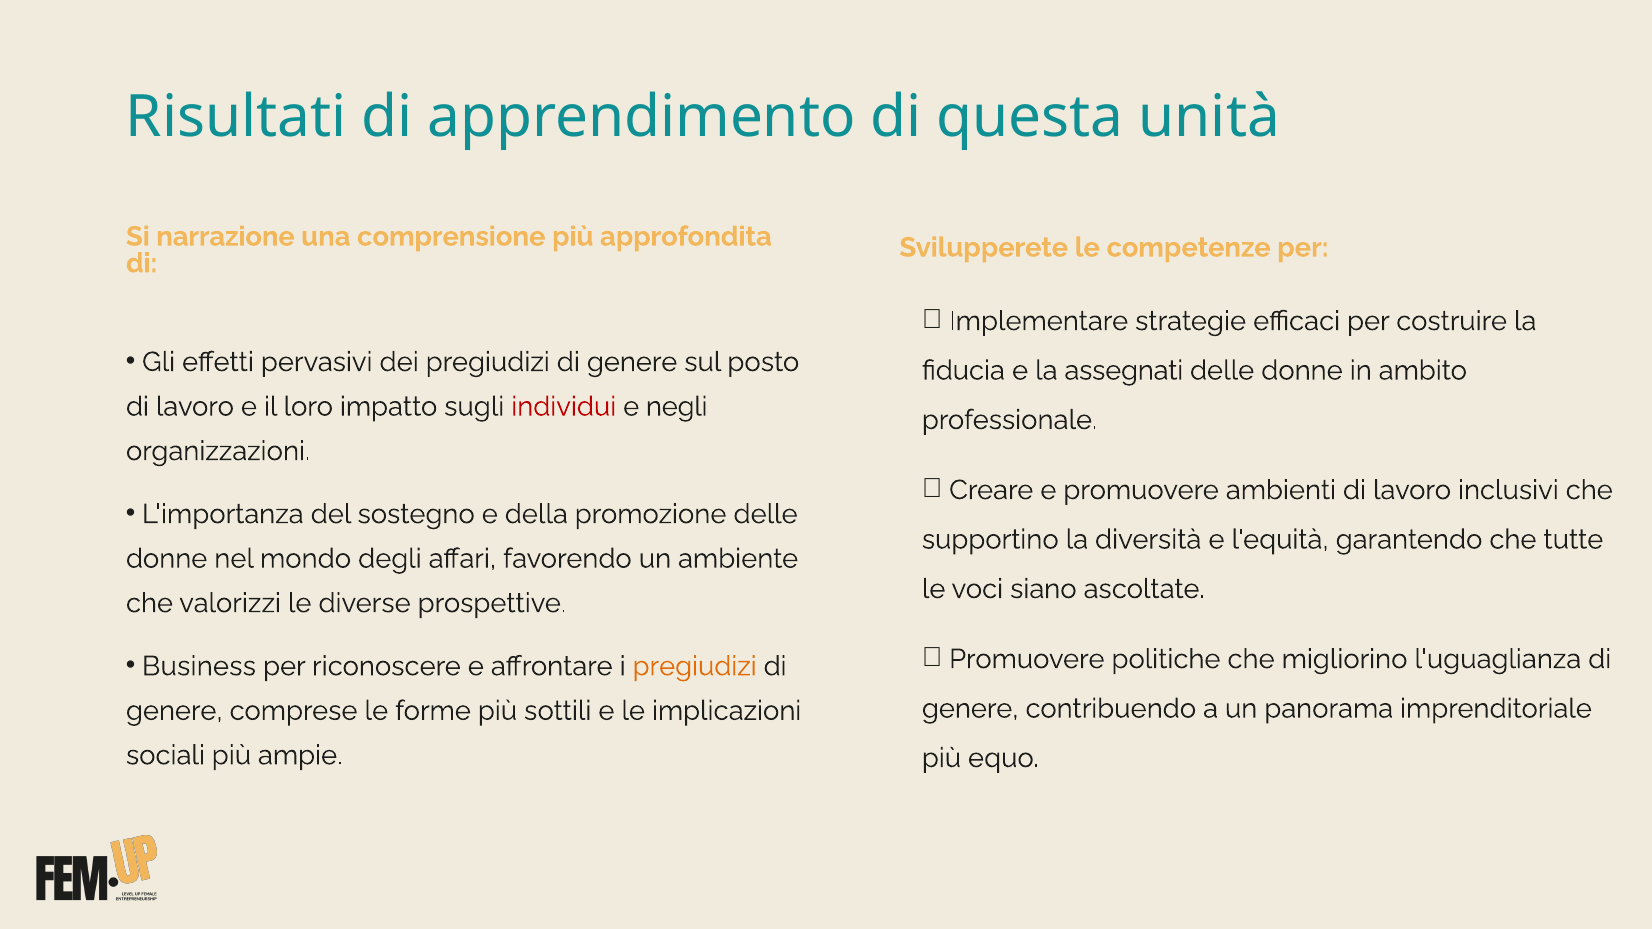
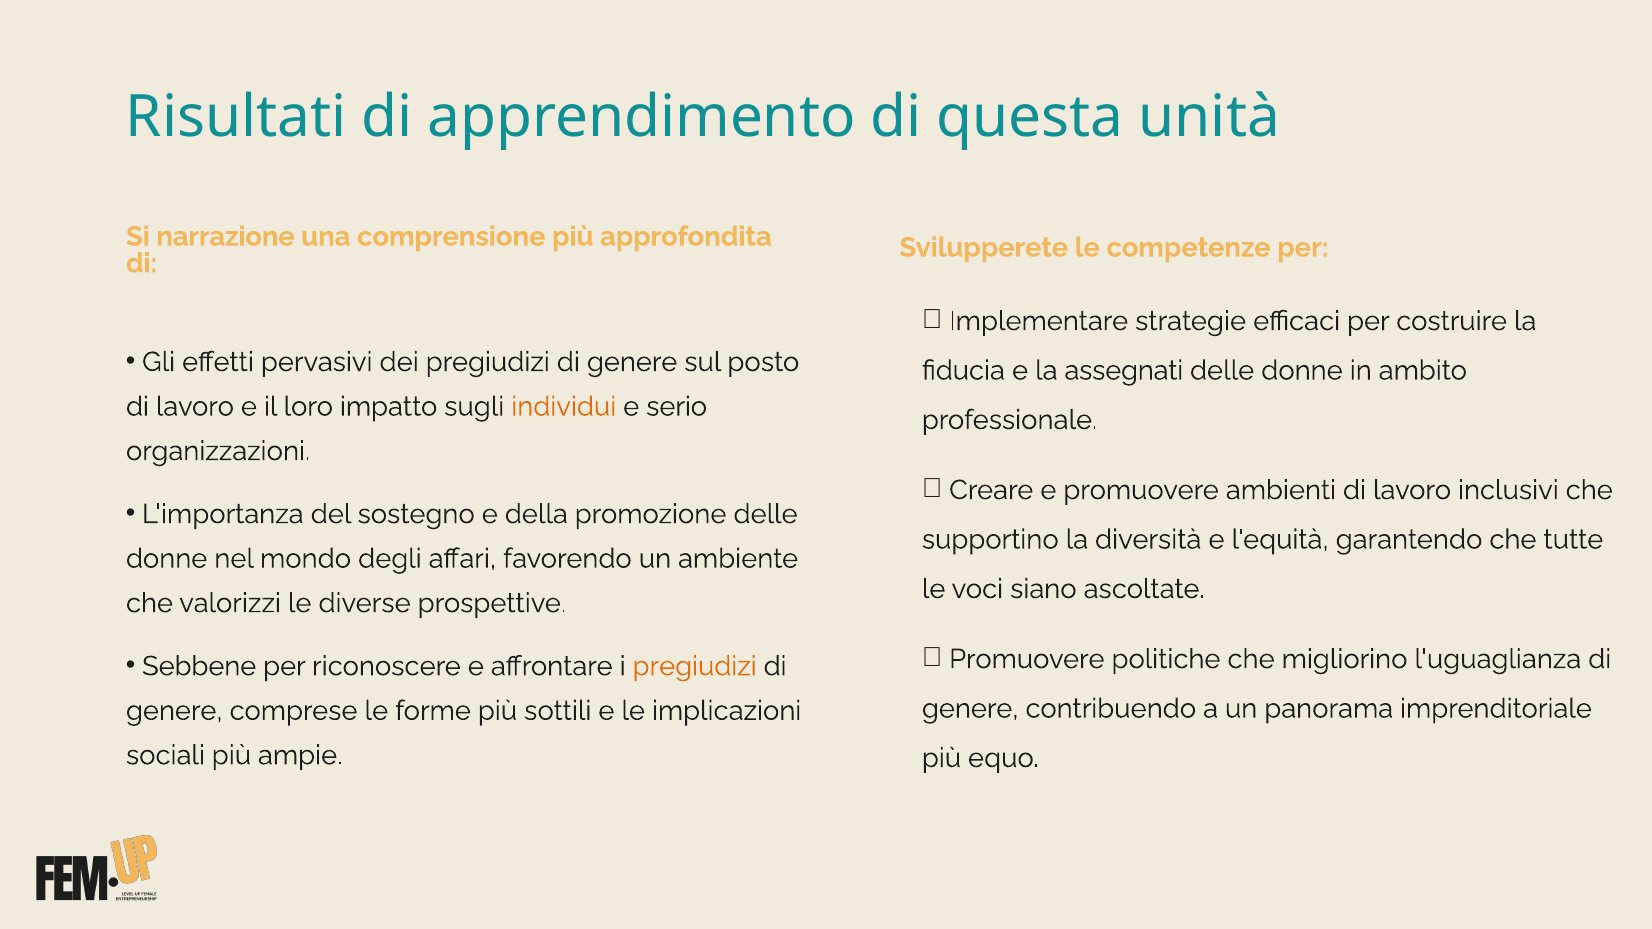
individui colour: red -> orange
negli: negli -> serio
Business: Business -> Sebbene
